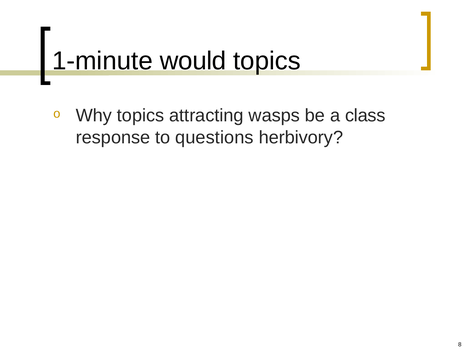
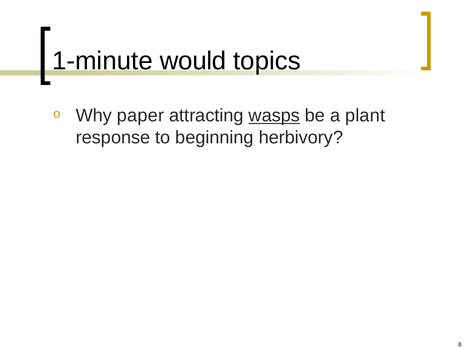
Why topics: topics -> paper
wasps underline: none -> present
class: class -> plant
questions: questions -> beginning
